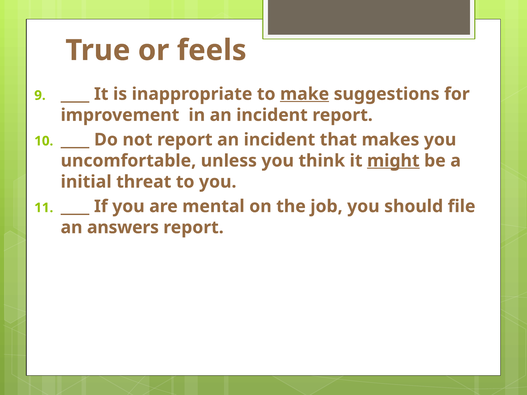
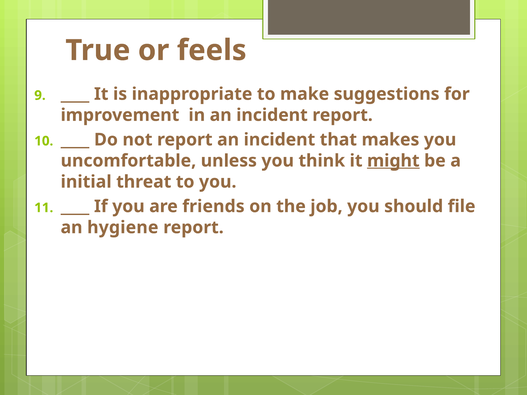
make underline: present -> none
mental: mental -> friends
answers: answers -> hygiene
